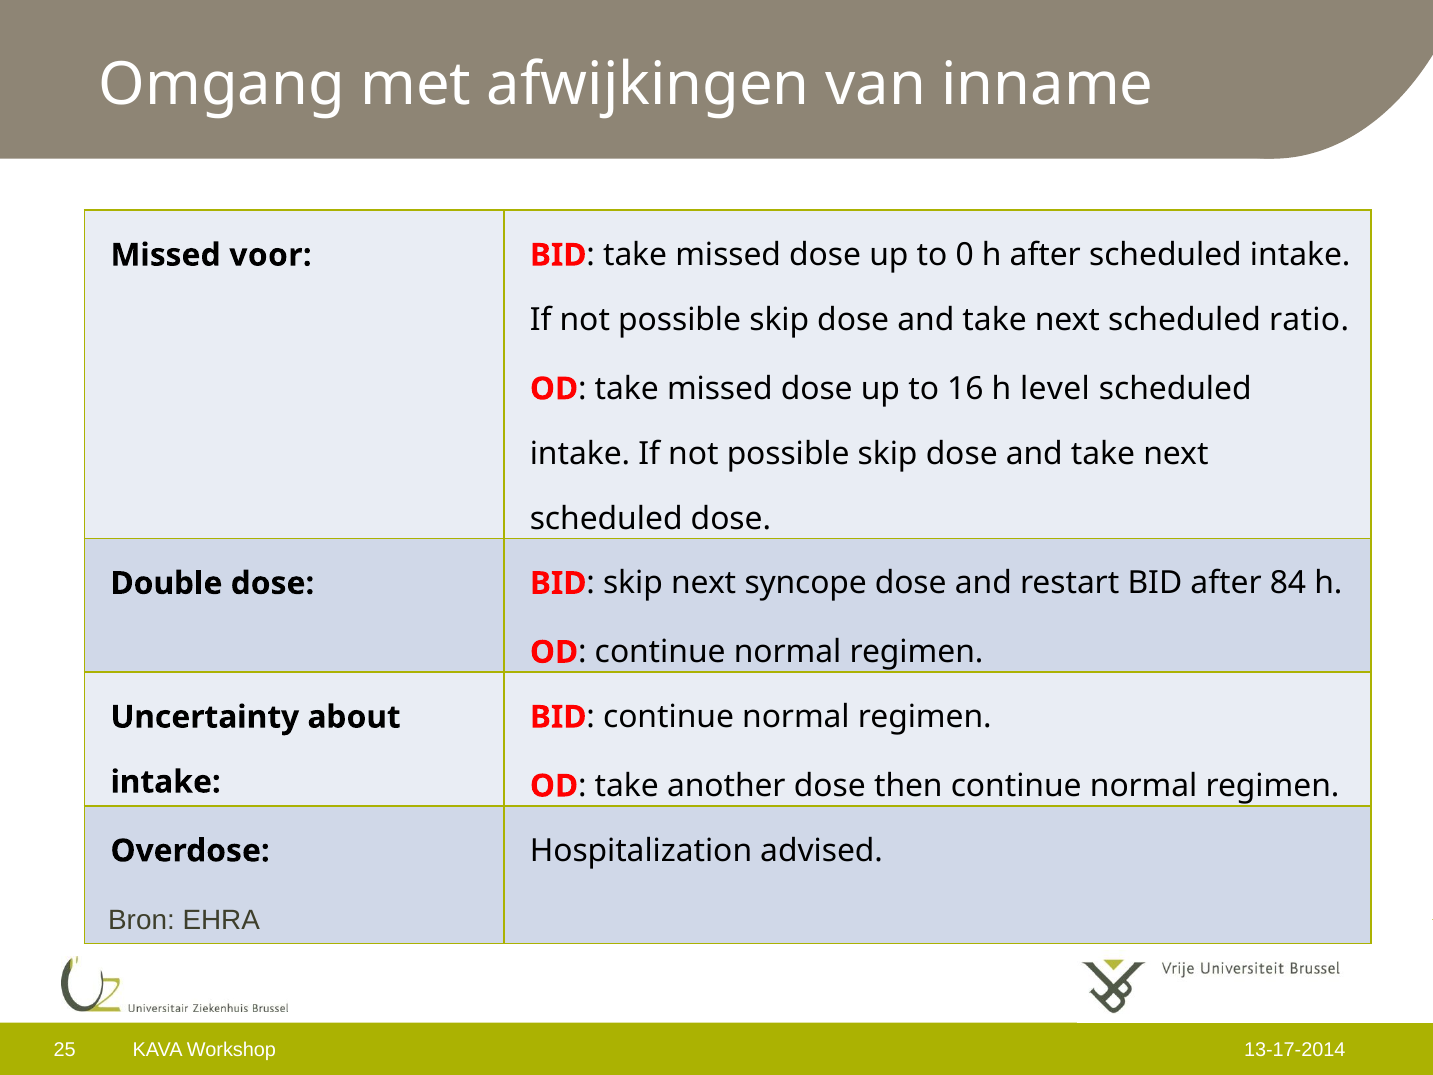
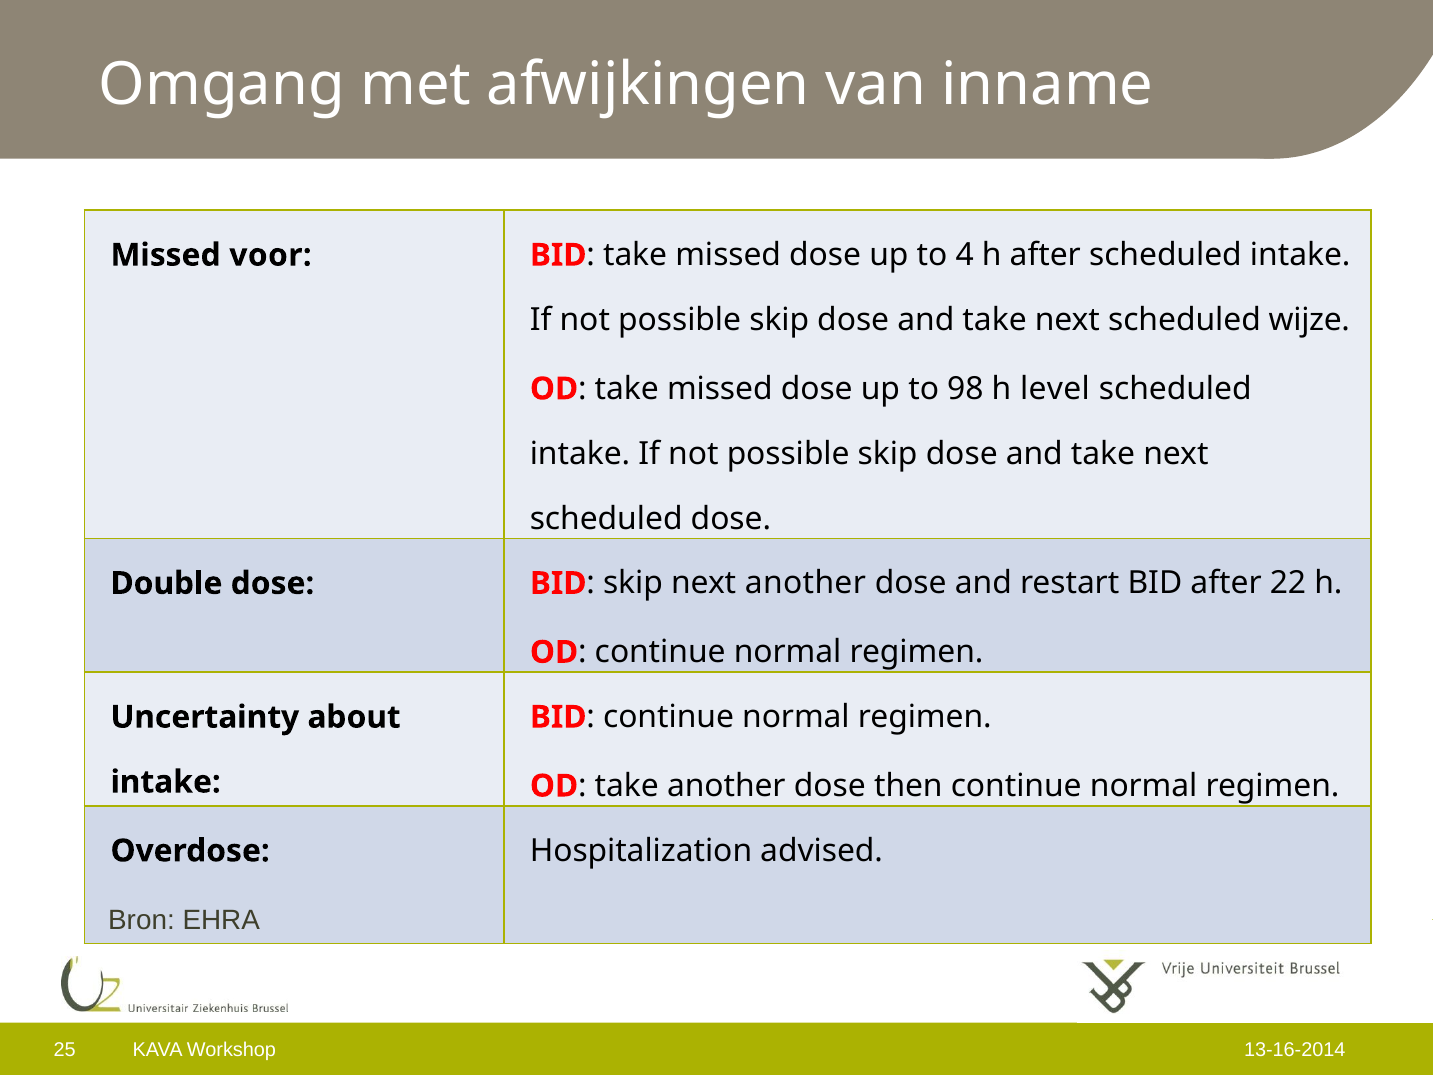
0: 0 -> 4
ratio: ratio -> wijze
16: 16 -> 98
next syncope: syncope -> another
84: 84 -> 22
13-17-2014: 13-17-2014 -> 13-16-2014
